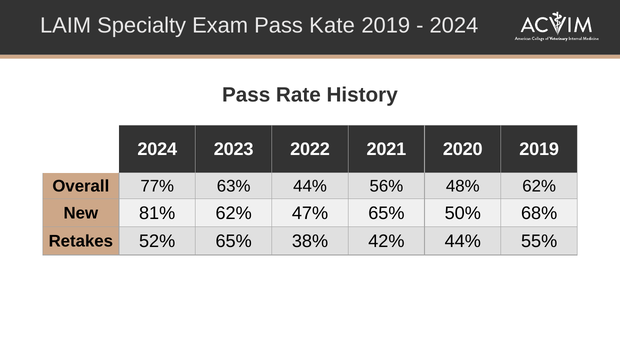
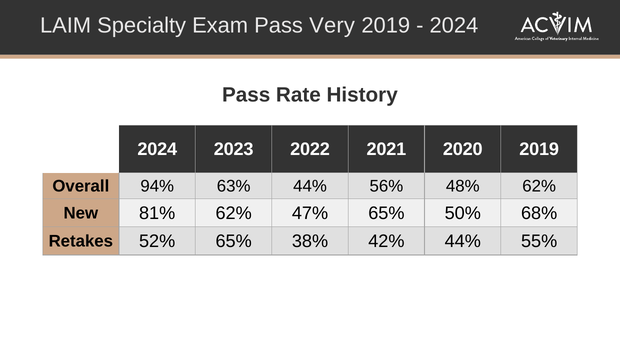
Kate: Kate -> Very
77%: 77% -> 94%
